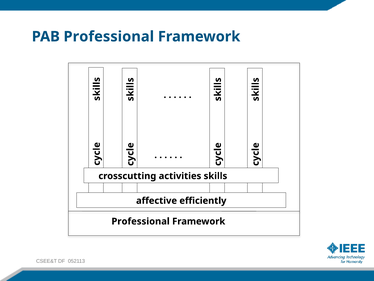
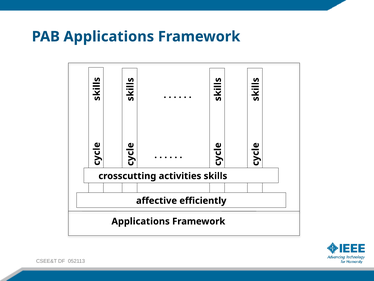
PAB Professional: Professional -> Applications
Professional at (141, 221): Professional -> Applications
